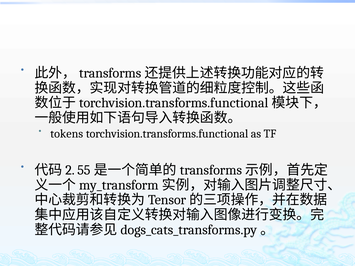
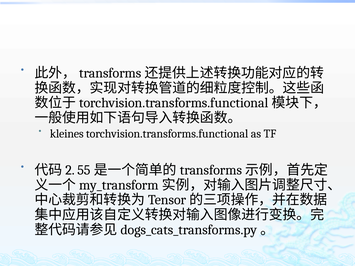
tokens: tokens -> kleines
